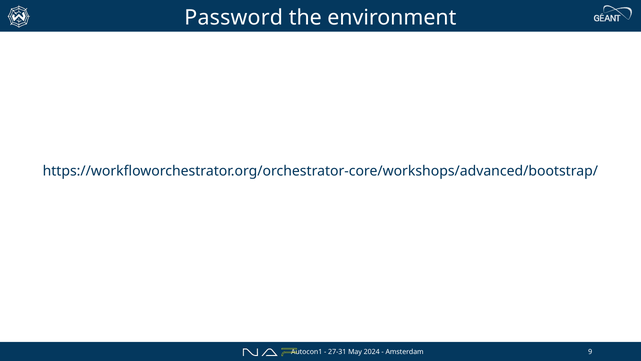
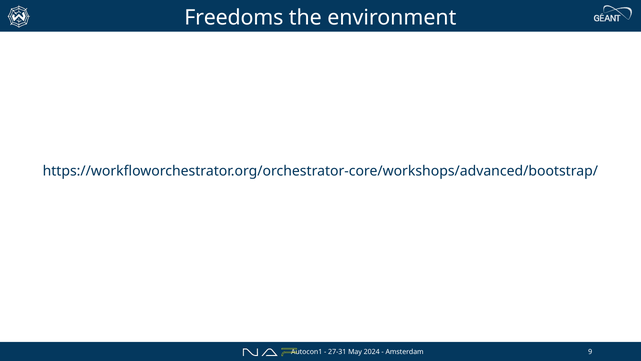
Password: Password -> Freedoms
